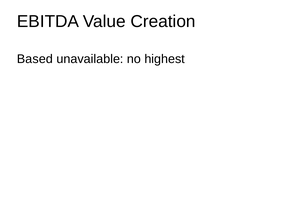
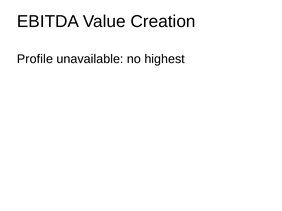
Based: Based -> Profile
